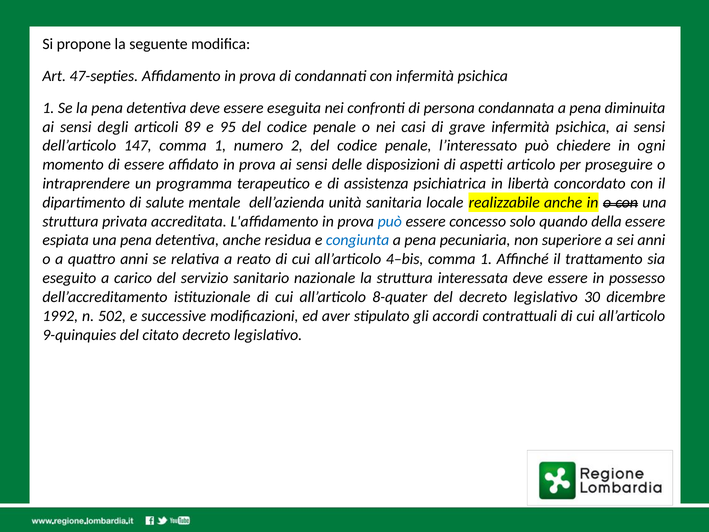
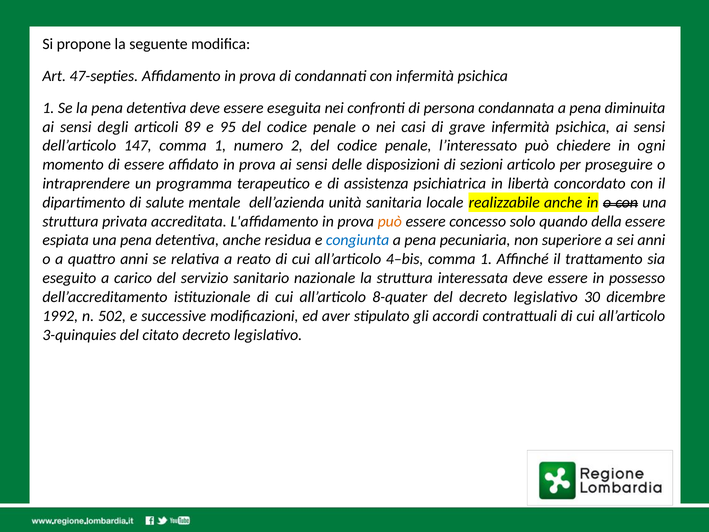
aspetti: aspetti -> sezioni
può at (390, 221) colour: blue -> orange
9-quinquies: 9-quinquies -> 3-quinquies
